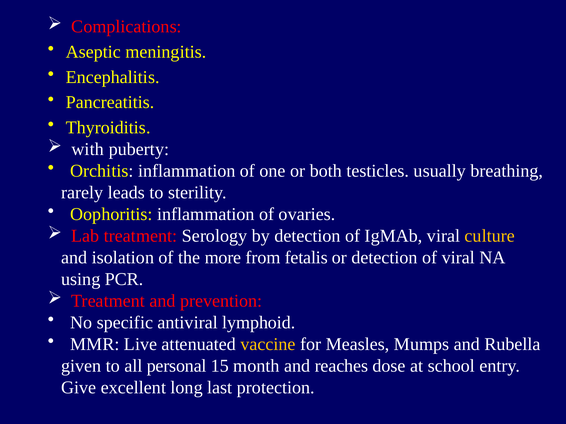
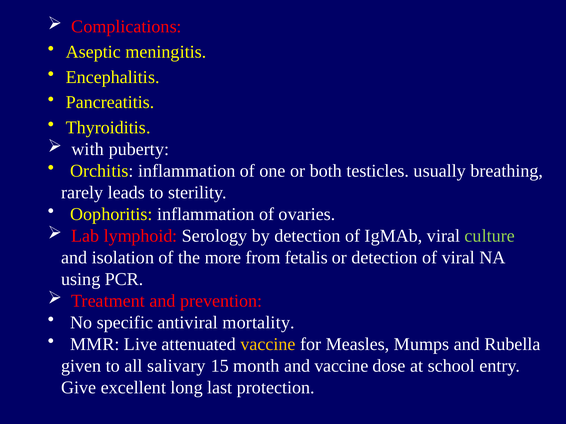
Lab treatment: treatment -> lymphoid
culture colour: yellow -> light green
lymphoid: lymphoid -> mortality
personal: personal -> salivary
and reaches: reaches -> vaccine
